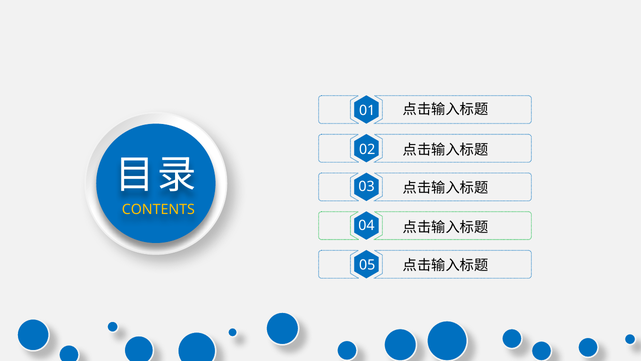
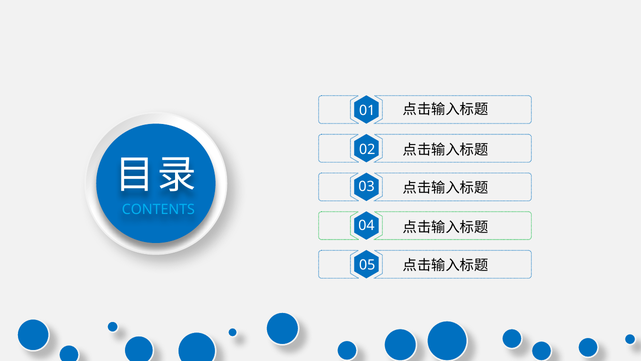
CONTENTS colour: yellow -> light blue
